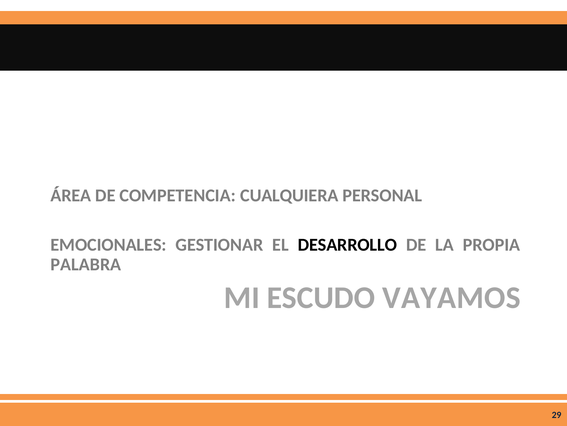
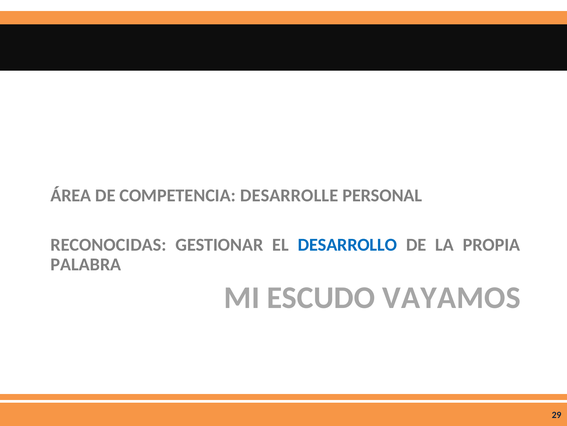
CUALQUIERA: CUALQUIERA -> DESARROLLE
EMOCIONALES: EMOCIONALES -> RECONOCIDAS
DESARROLLO colour: black -> blue
